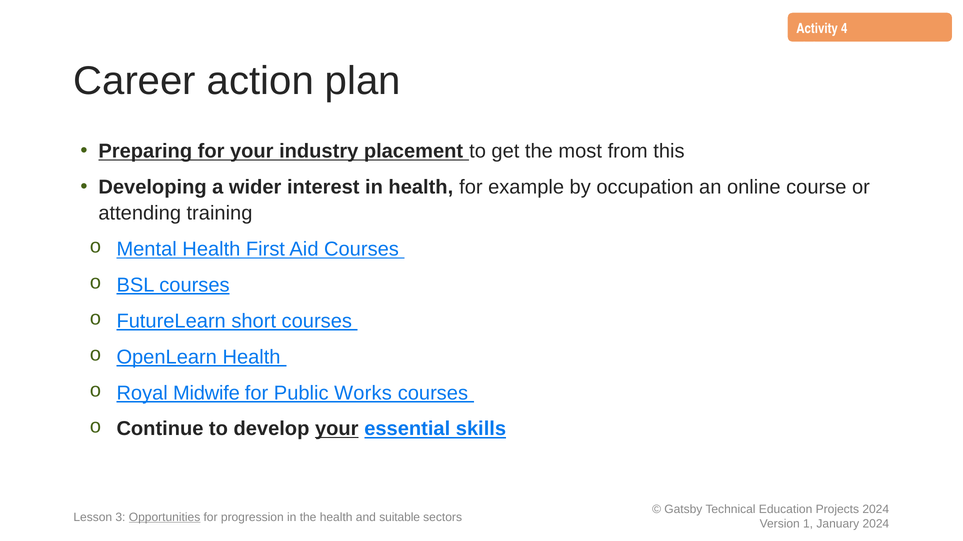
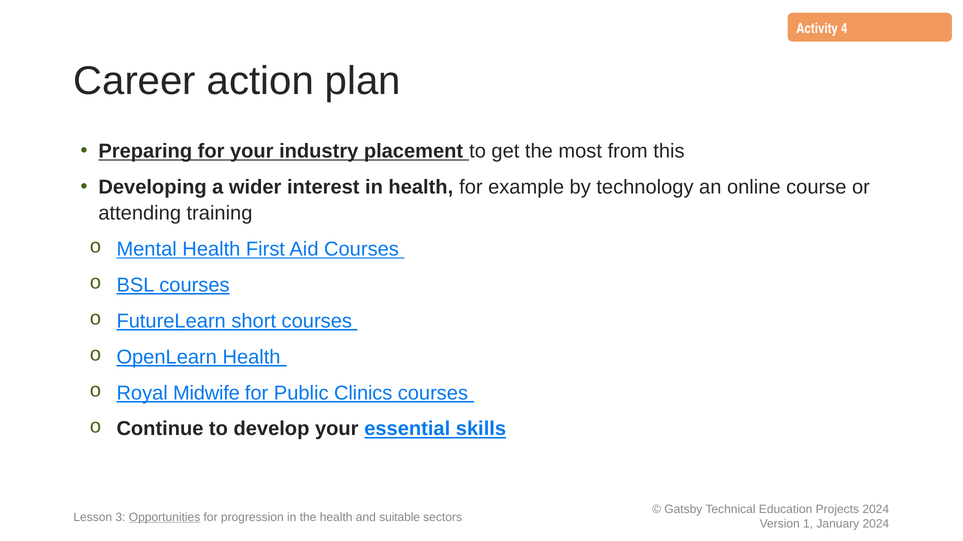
occupation: occupation -> technology
Works: Works -> Clinics
your at (337, 429) underline: present -> none
